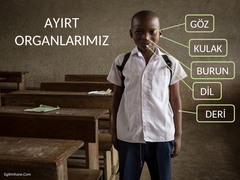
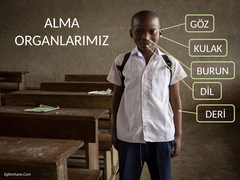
AYIRT: AYIRT -> ALMA
